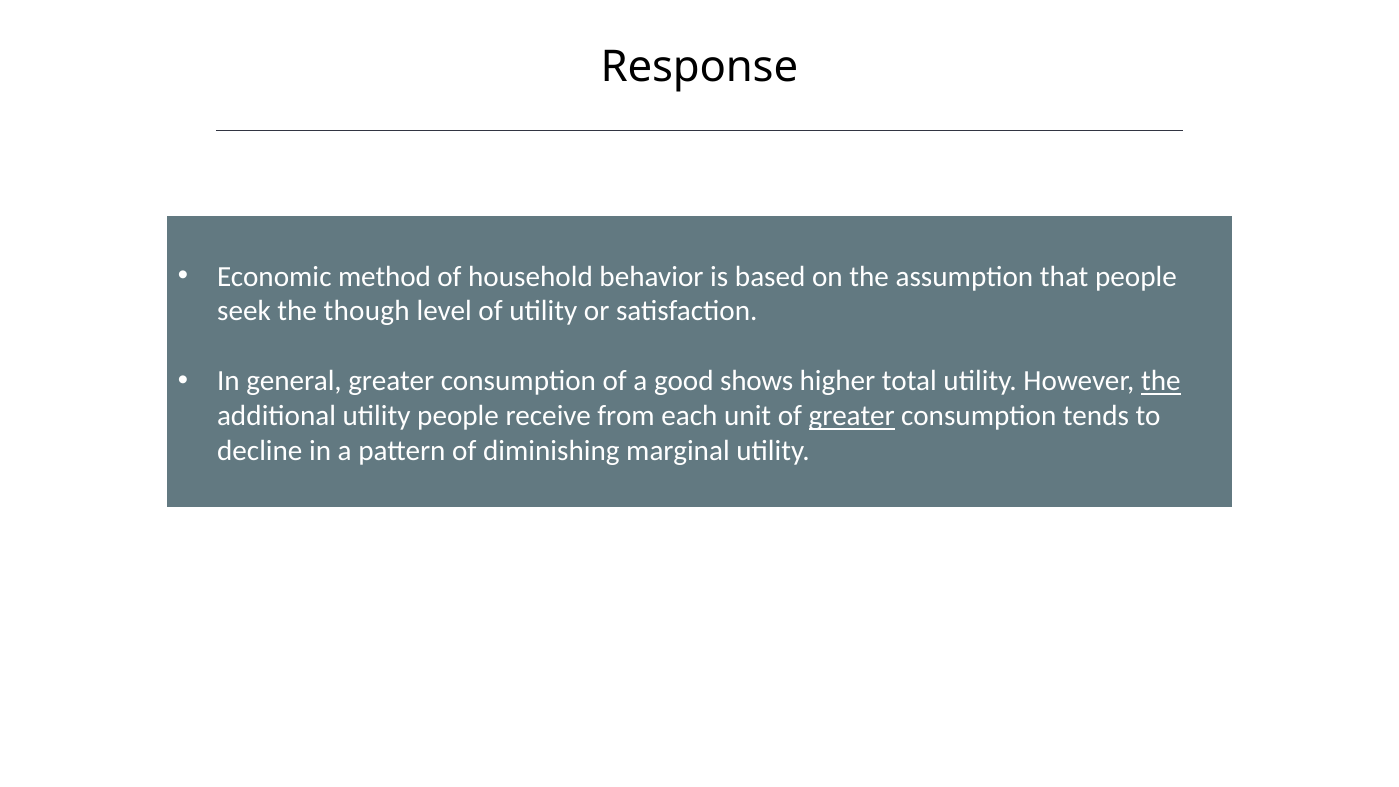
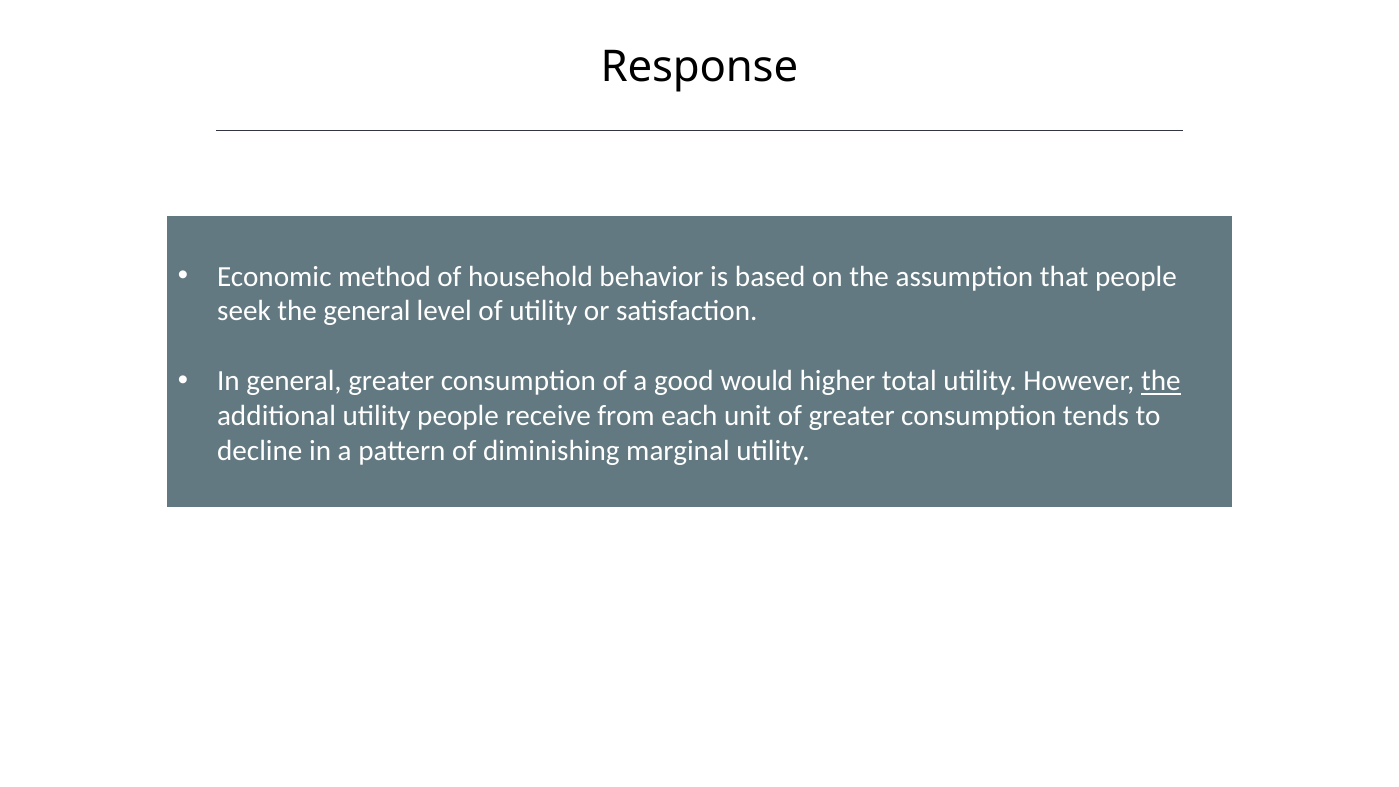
the though: though -> general
shows: shows -> would
greater at (852, 416) underline: present -> none
